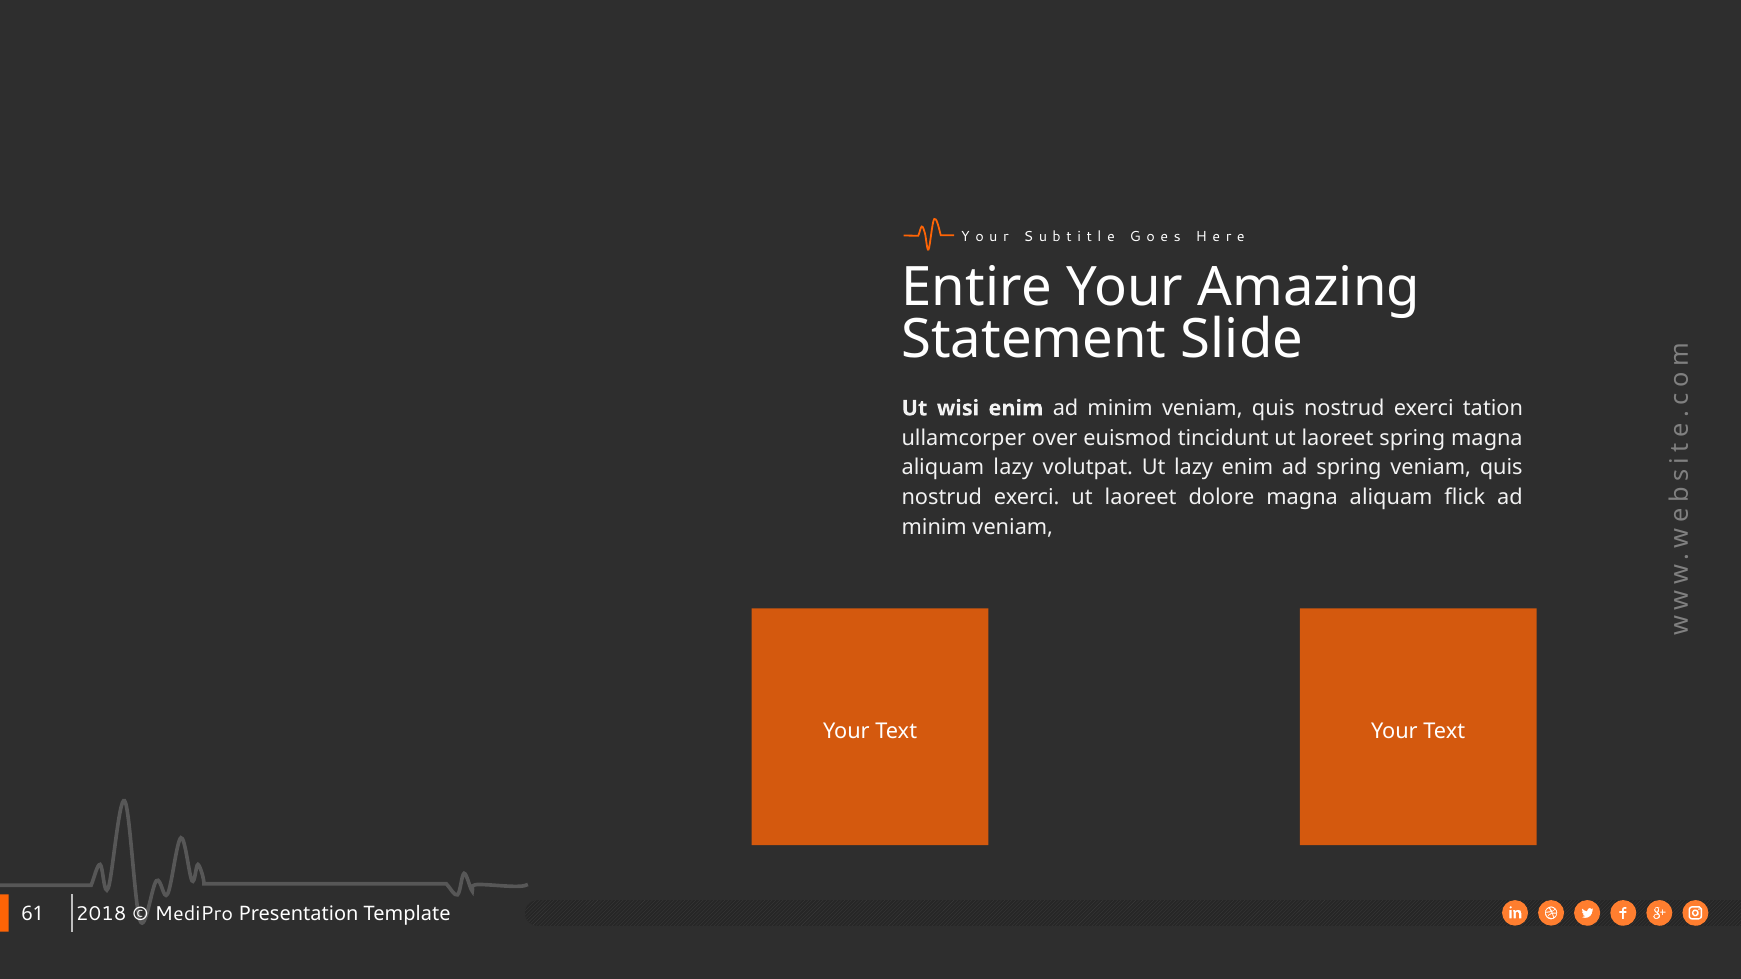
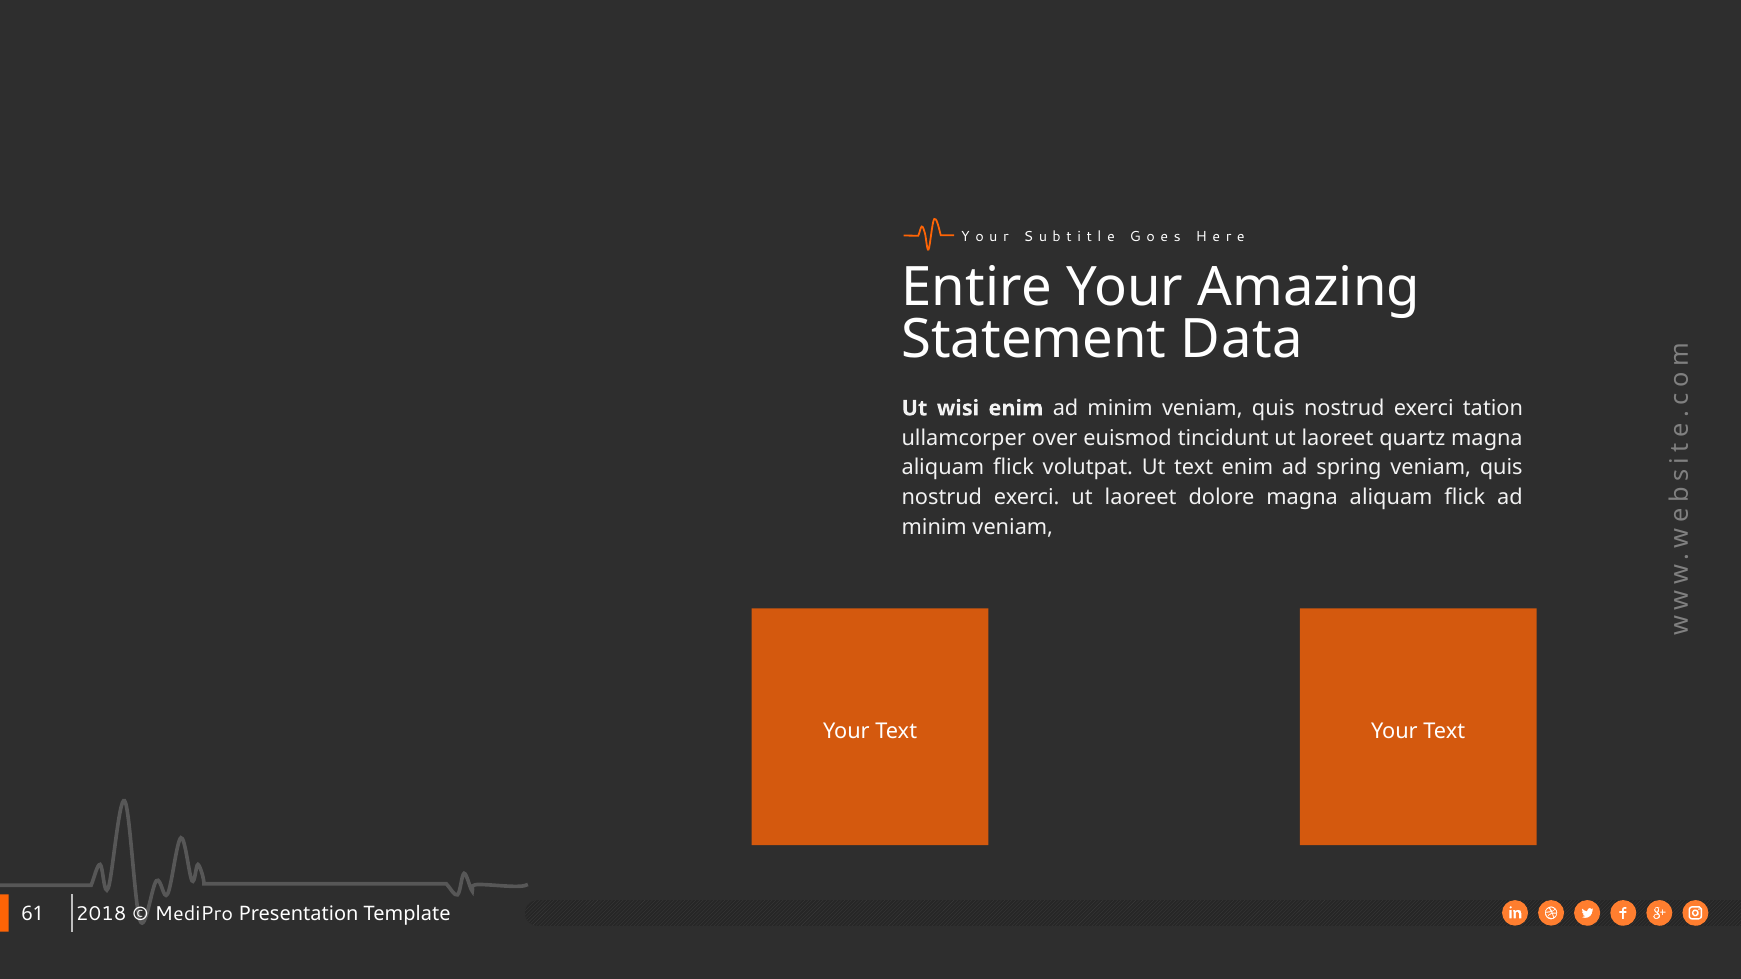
Slide: Slide -> Data
laoreet spring: spring -> quartz
lazy at (1013, 468): lazy -> flick
Ut lazy: lazy -> text
